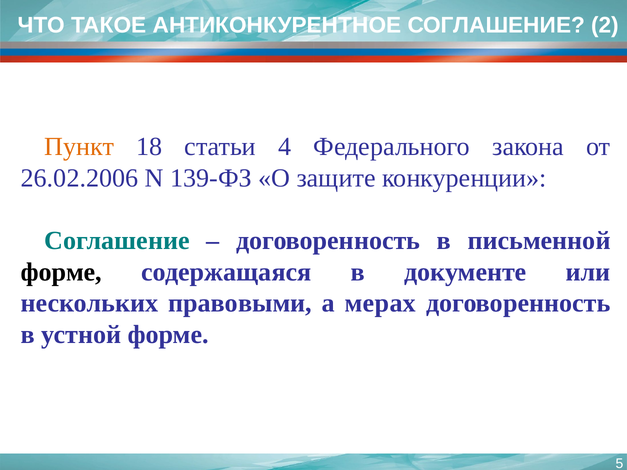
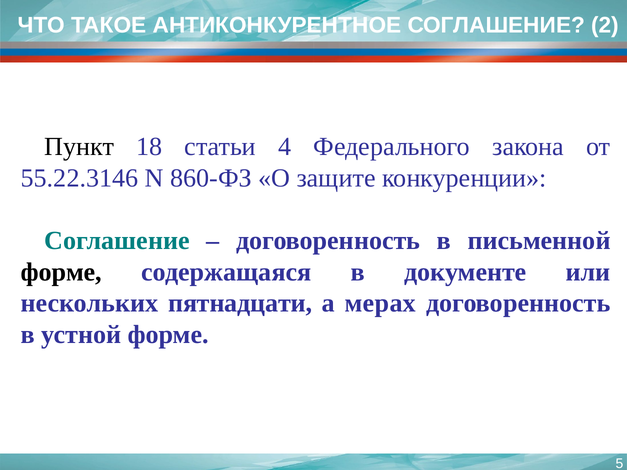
Пункт colour: orange -> black
26.02.2006: 26.02.2006 -> 55.22.3146
139-ФЗ: 139-ФЗ -> 860-ФЗ
правовыми: правовыми -> пятнадцати
